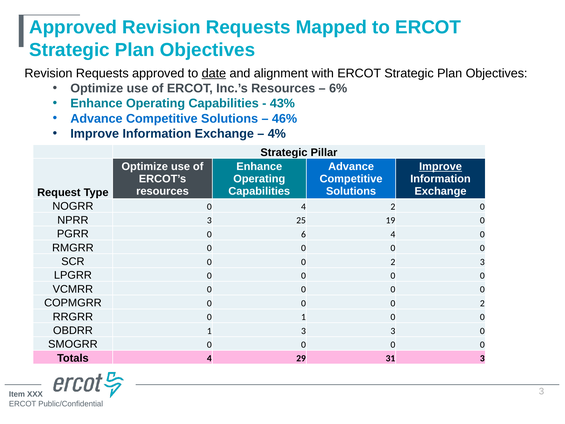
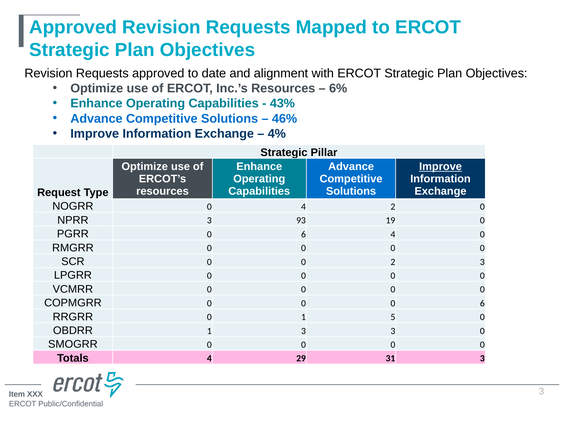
date underline: present -> none
25: 25 -> 93
0 0 0 2: 2 -> 6
1 0: 0 -> 5
